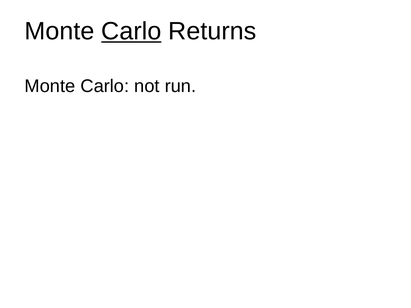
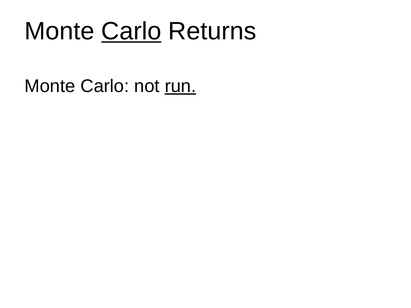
run underline: none -> present
